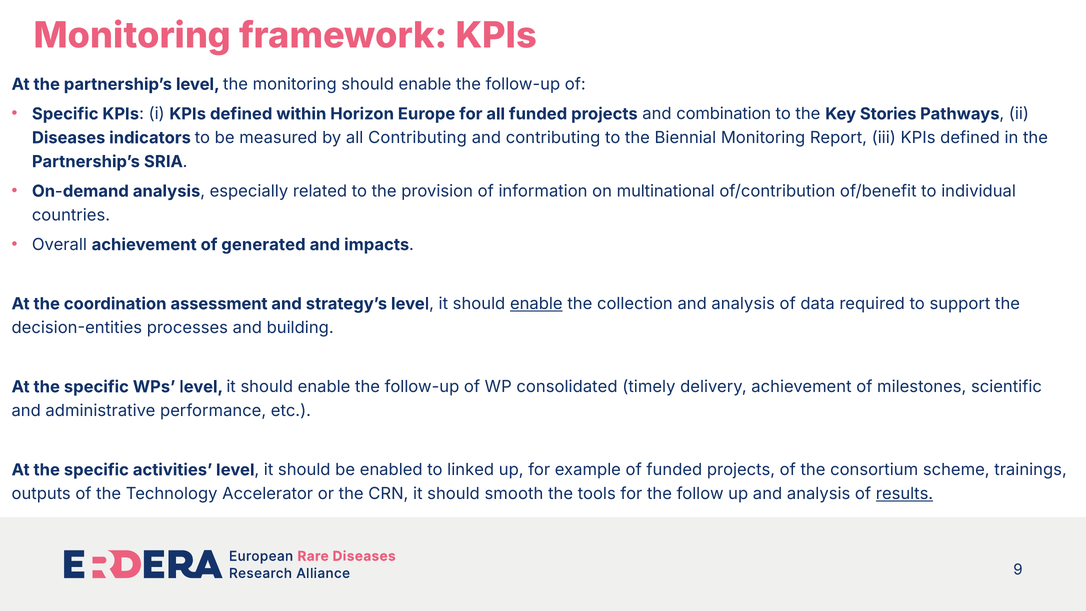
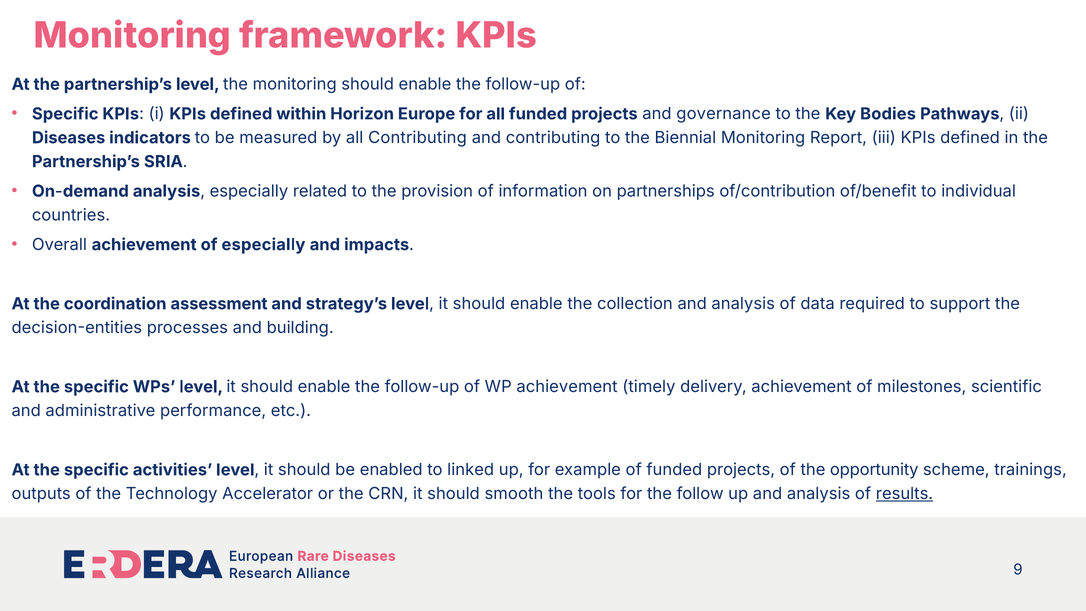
combination: combination -> governance
Stories: Stories -> Bodies
multinational: multinational -> partnerships
of generated: generated -> especially
enable at (536, 304) underline: present -> none
WP consolidated: consolidated -> achievement
consortium: consortium -> opportunity
